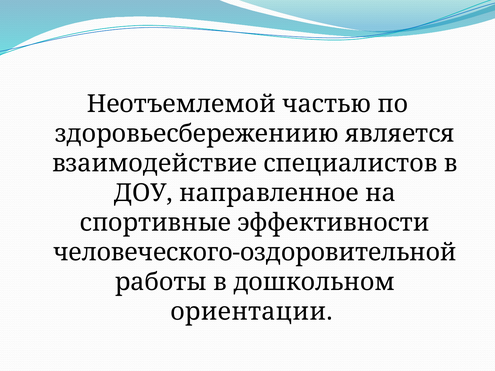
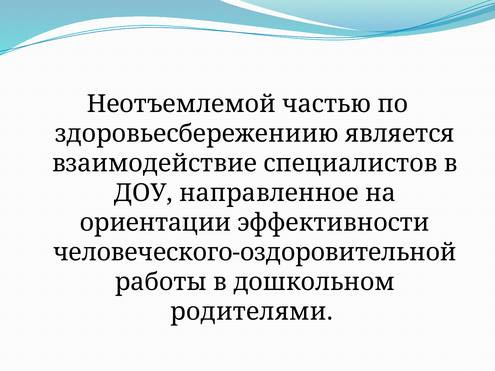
спортивные: спортивные -> ориентации
ориентации: ориентации -> родителями
